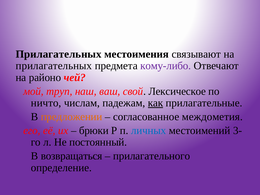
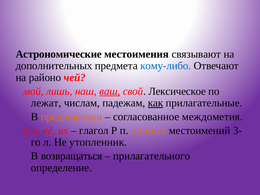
Прилагательных at (59, 54): Прилагательных -> Астрономические
прилагательных at (54, 66): прилагательных -> дополнительных
кому-либо colour: purple -> blue
труп: труп -> лишь
ваш underline: none -> present
ничто: ничто -> лежат
брюки: брюки -> глагол
личных colour: blue -> orange
постоянный: постоянный -> утопленник
